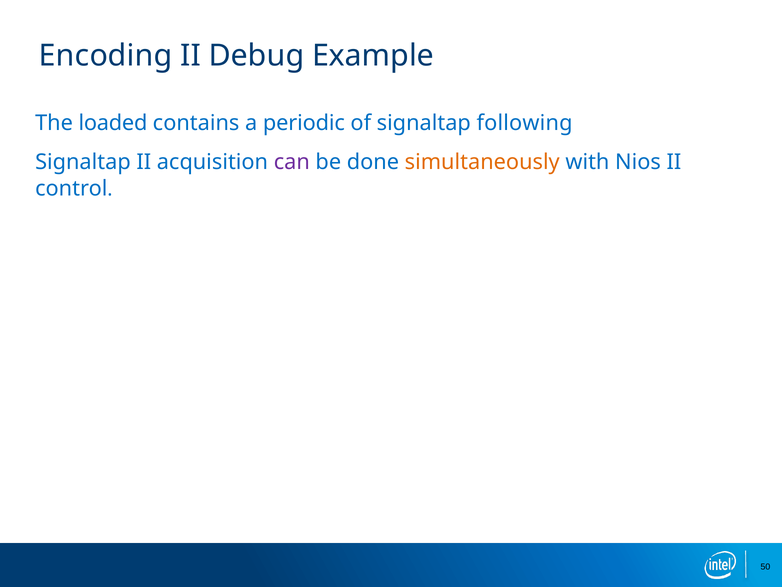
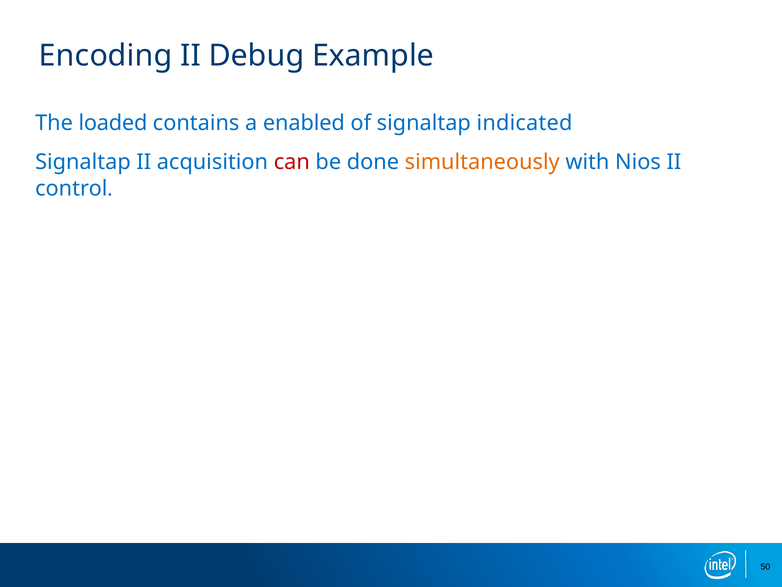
periodic: periodic -> enabled
following: following -> indicated
can colour: purple -> red
